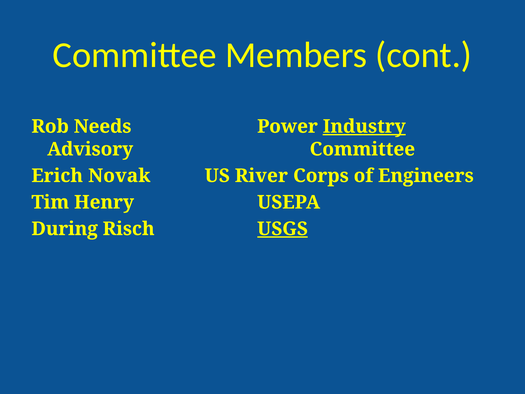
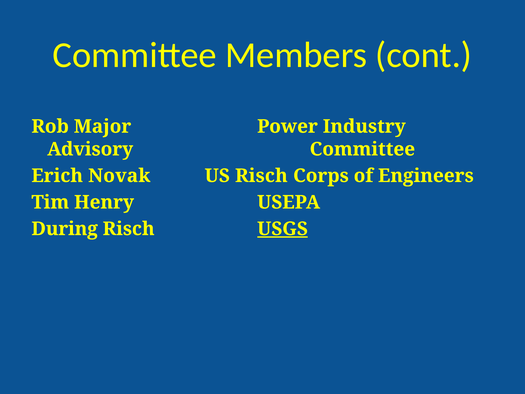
Needs: Needs -> Major
Industry underline: present -> none
US River: River -> Risch
